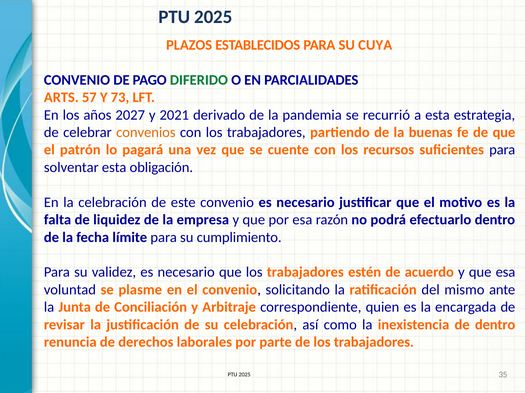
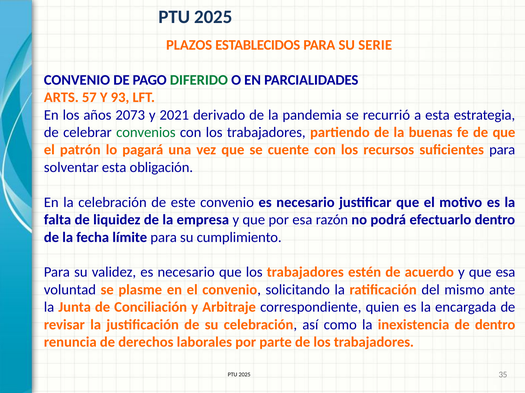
CUYA: CUYA -> SERIE
73: 73 -> 93
2027: 2027 -> 2073
convenios colour: orange -> green
